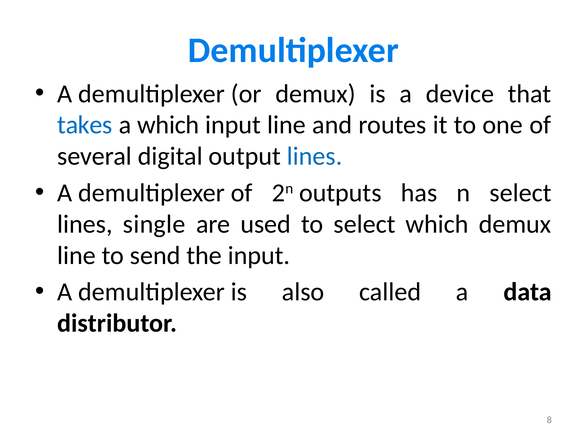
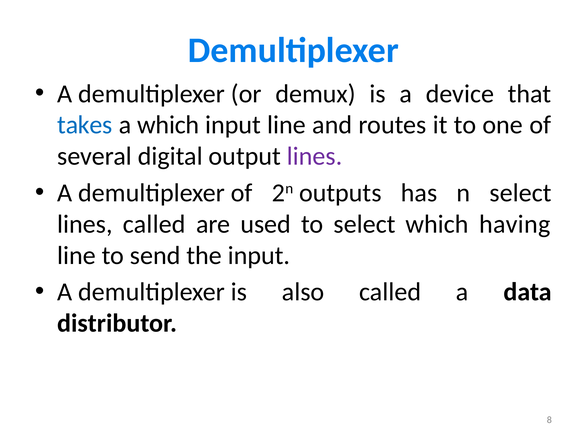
lines at (315, 156) colour: blue -> purple
lines single: single -> called
which demux: demux -> having
